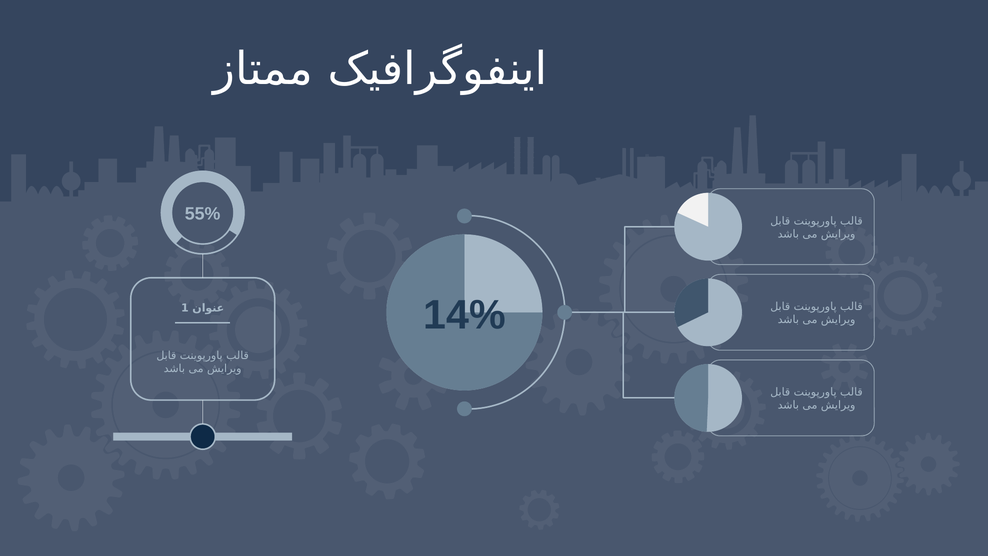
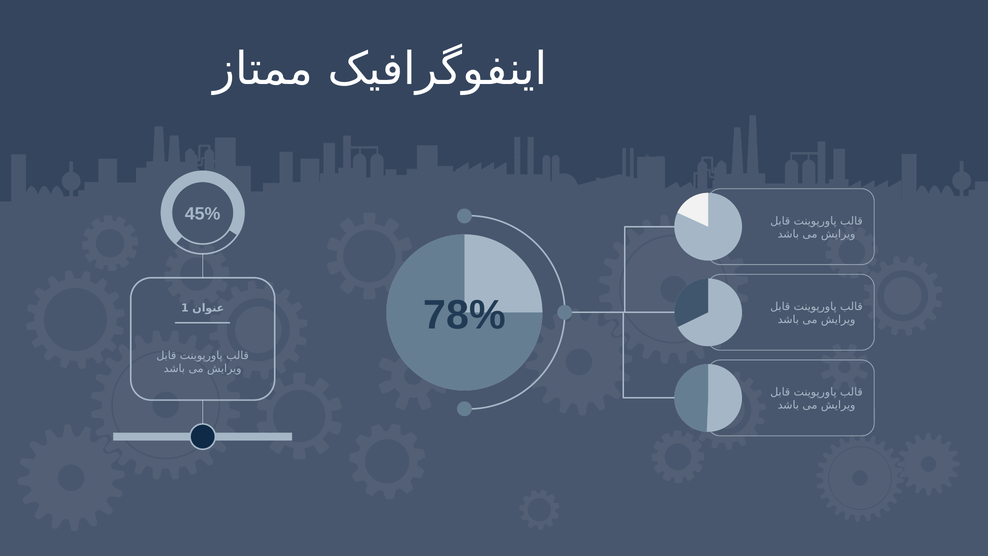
55%: 55% -> 45%
14%: 14% -> 78%
